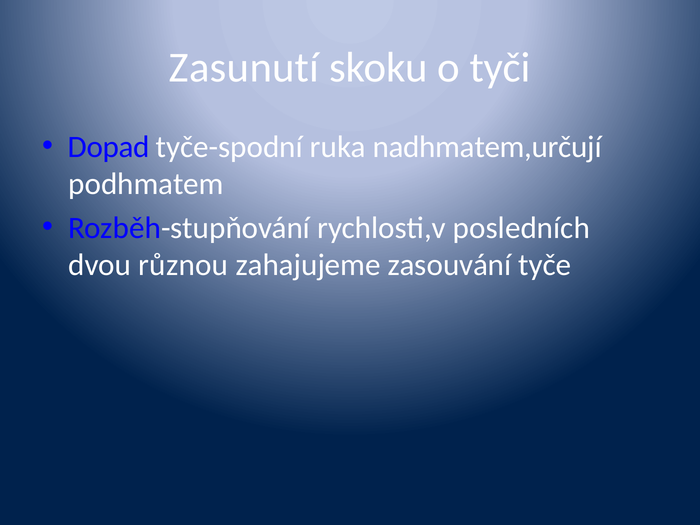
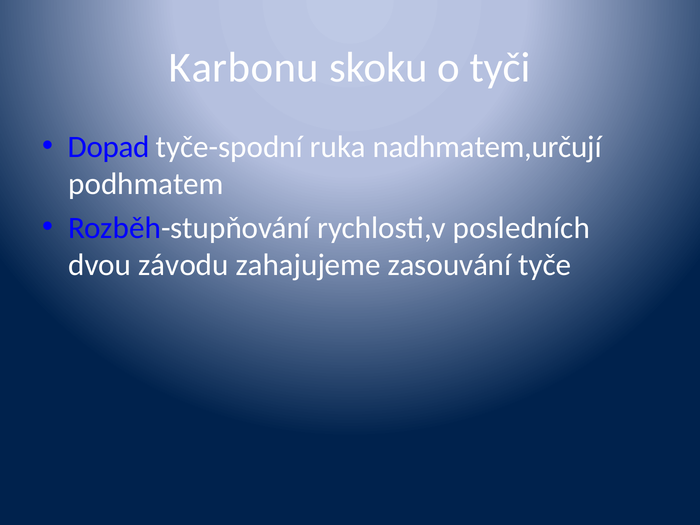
Zasunutí: Zasunutí -> Karbonu
různou: různou -> závodu
